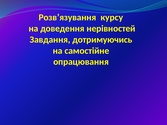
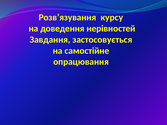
дотримуючись: дотримуючись -> застосовується
